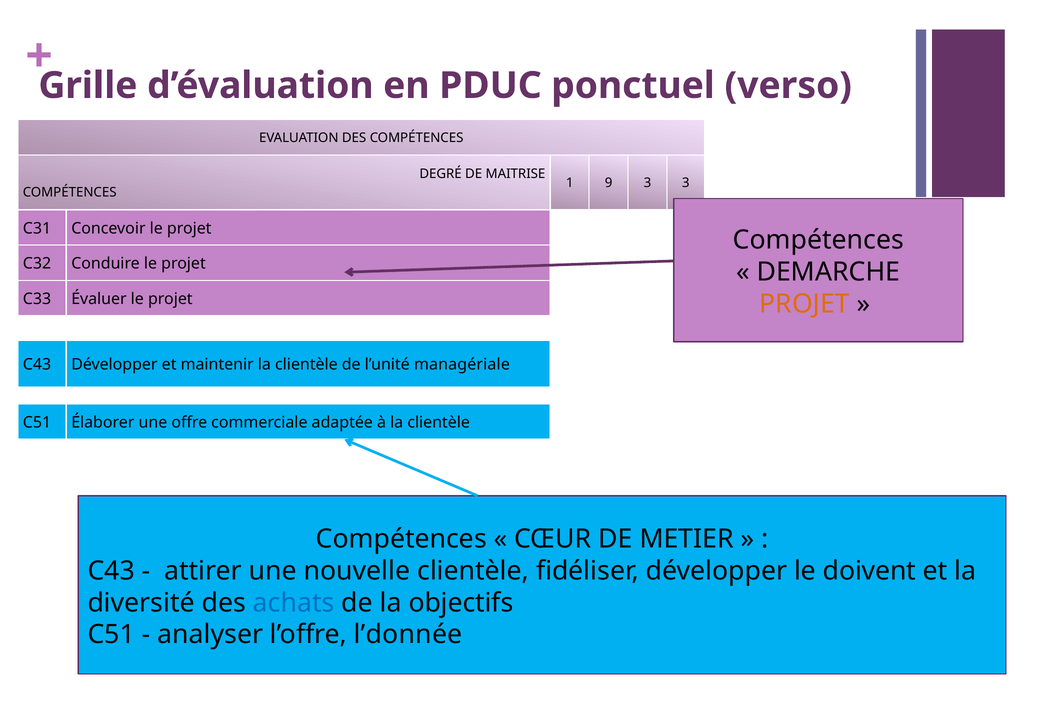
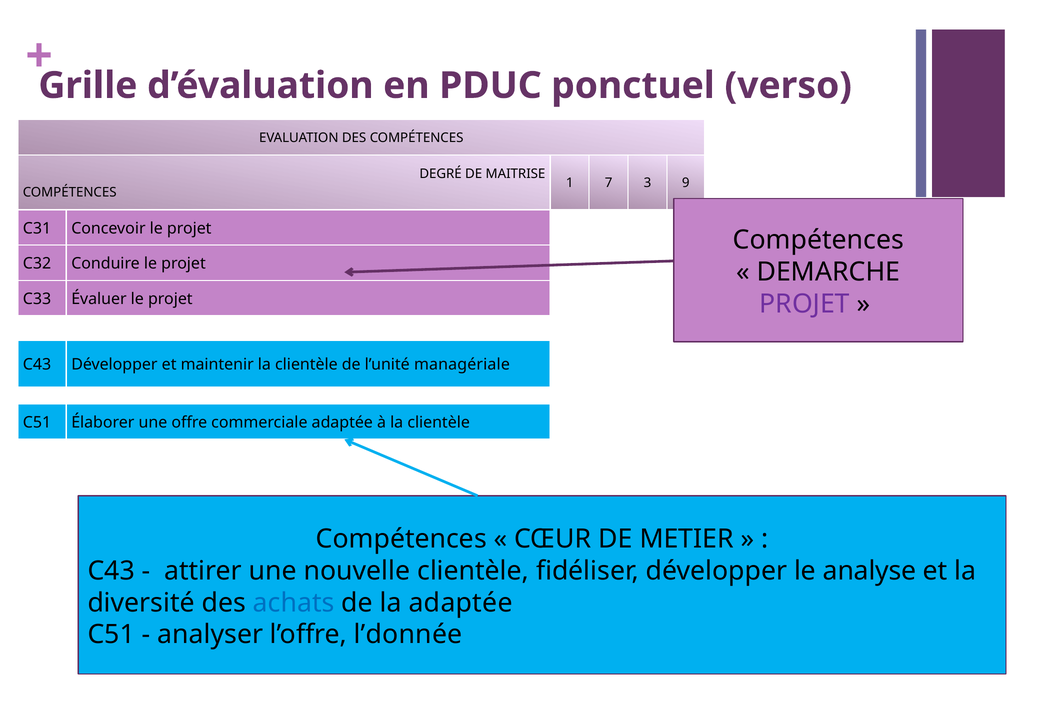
9: 9 -> 7
3 3: 3 -> 9
PROJET at (805, 304) colour: orange -> purple
doivent: doivent -> analyse
la objectifs: objectifs -> adaptée
